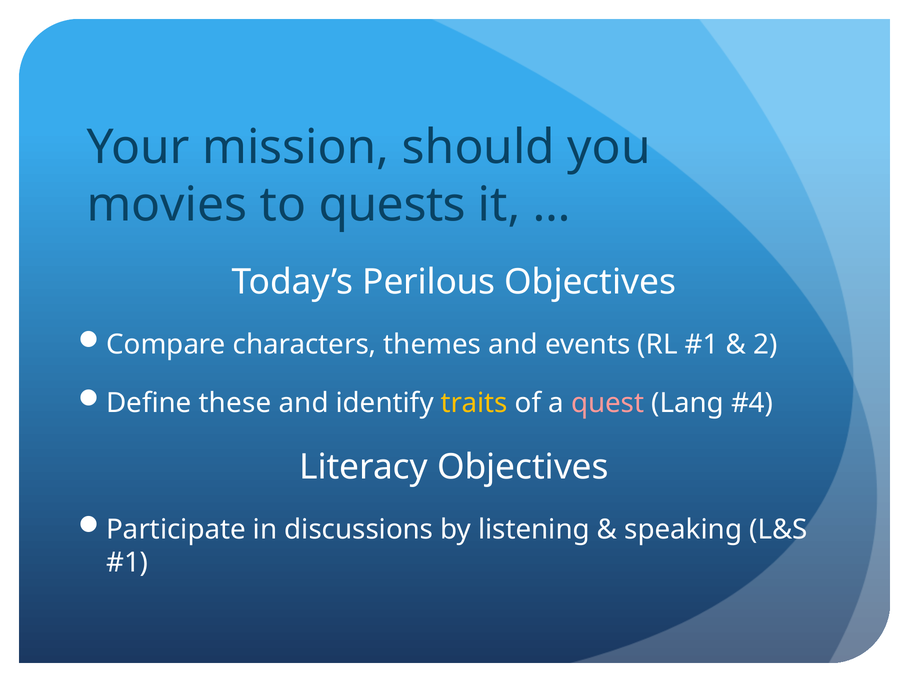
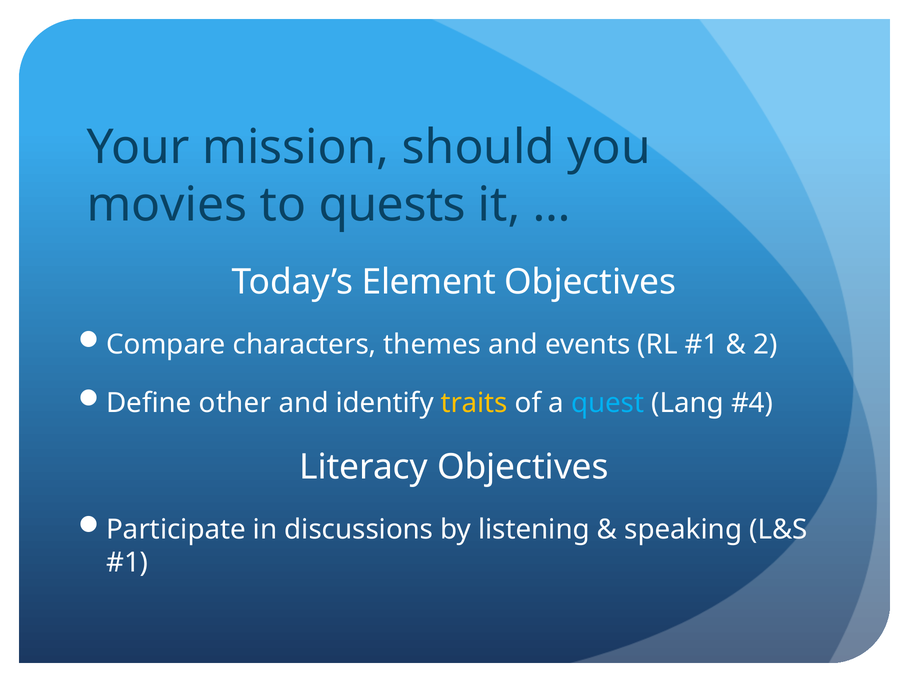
Perilous: Perilous -> Element
these: these -> other
quest colour: pink -> light blue
